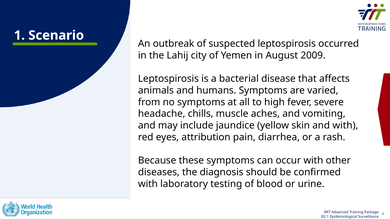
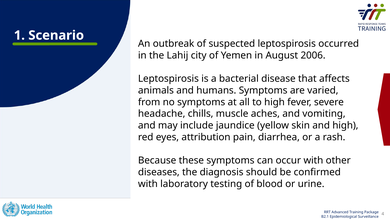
2009: 2009 -> 2006
and with: with -> high
